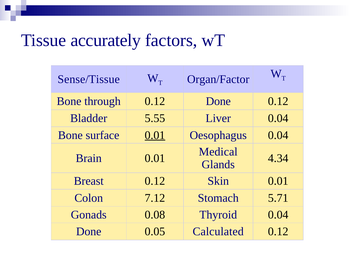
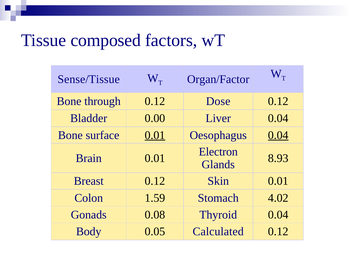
accurately: accurately -> composed
0.12 Done: Done -> Dose
5.55: 5.55 -> 0.00
0.04 at (278, 135) underline: none -> present
Medical: Medical -> Electron
4.34: 4.34 -> 8.93
7.12: 7.12 -> 1.59
5.71: 5.71 -> 4.02
Done at (89, 231): Done -> Body
